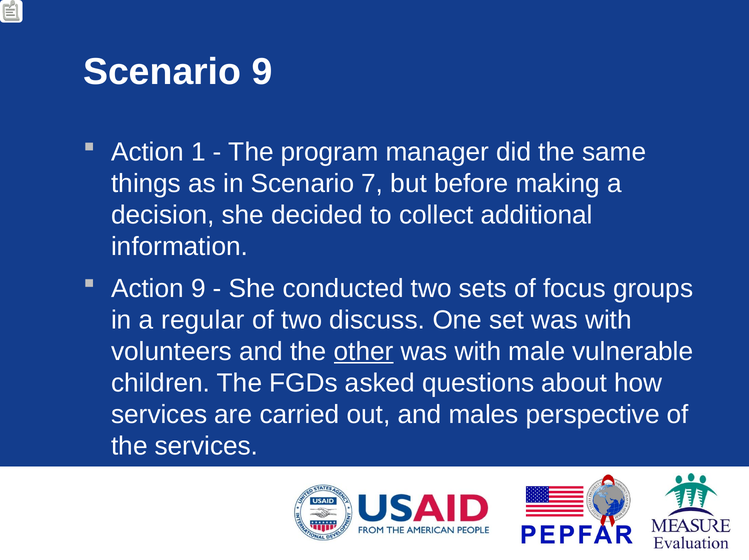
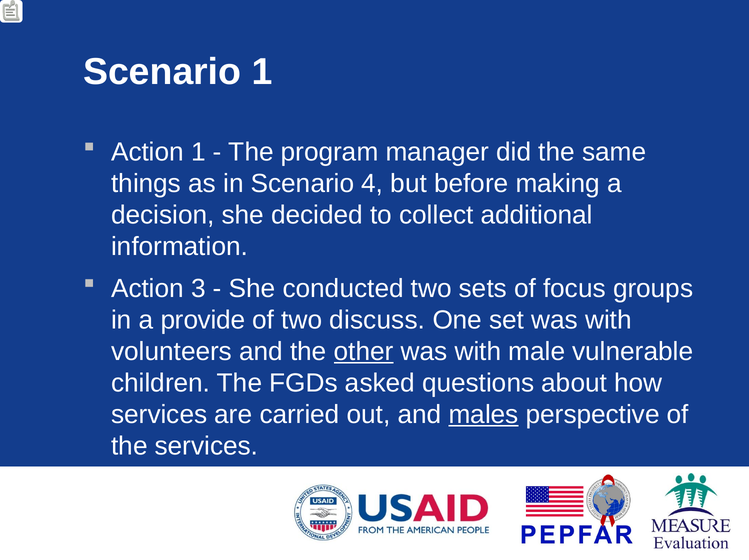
Scenario 9: 9 -> 1
7: 7 -> 4
Action 9: 9 -> 3
regular: regular -> provide
males underline: none -> present
